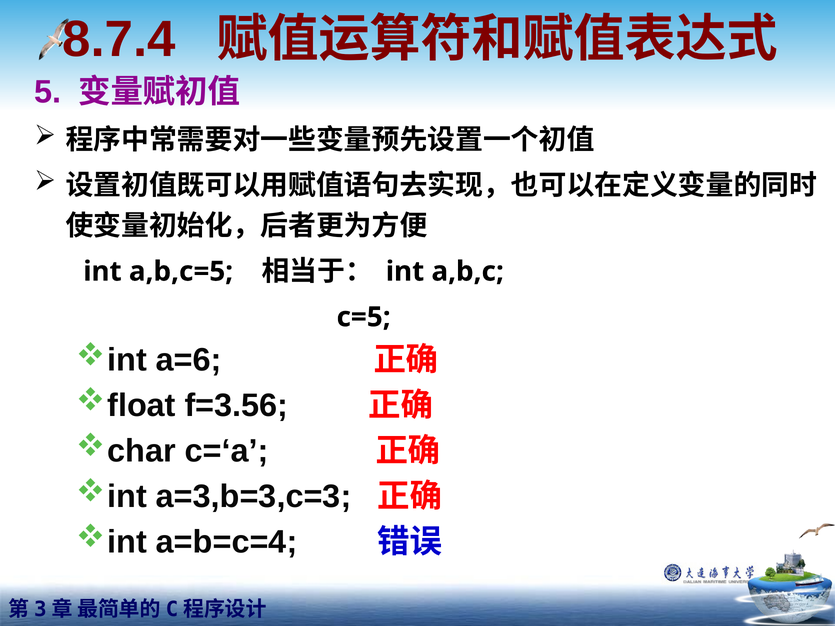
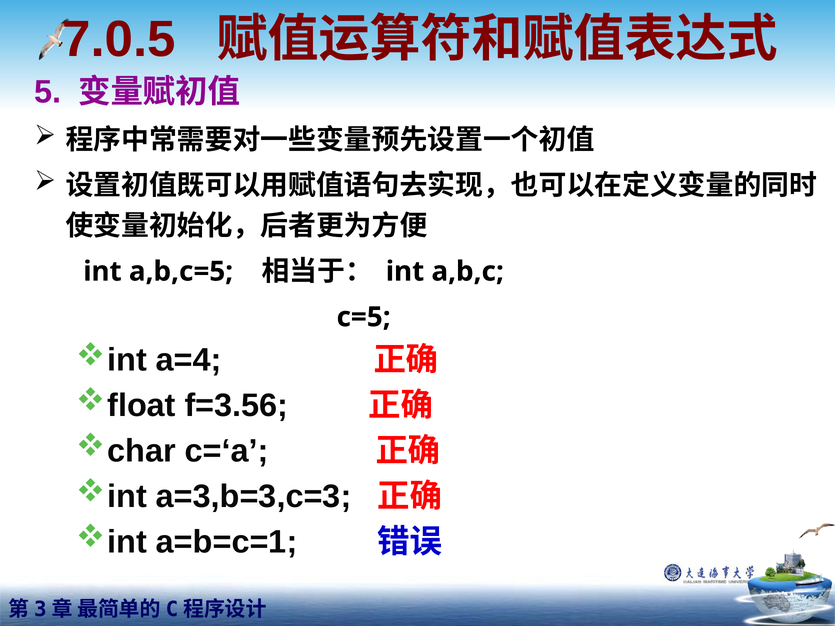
8.7.4: 8.7.4 -> 7.0.5
a=6: a=6 -> a=4
a=b=c=4: a=b=c=4 -> a=b=c=1
